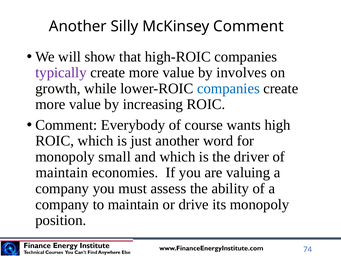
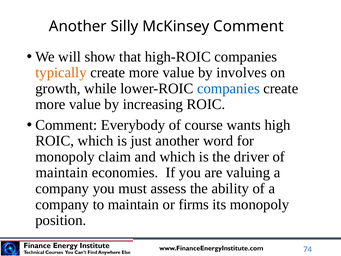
typically colour: purple -> orange
small: small -> claim
drive: drive -> firms
